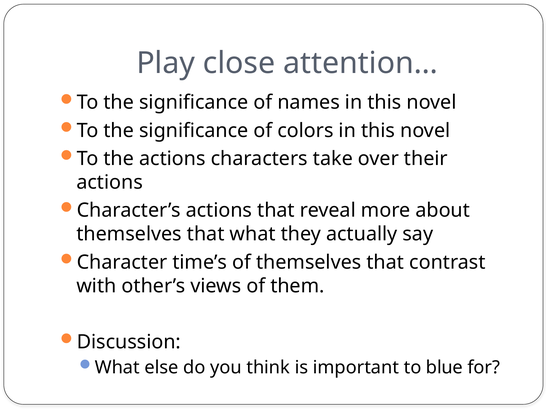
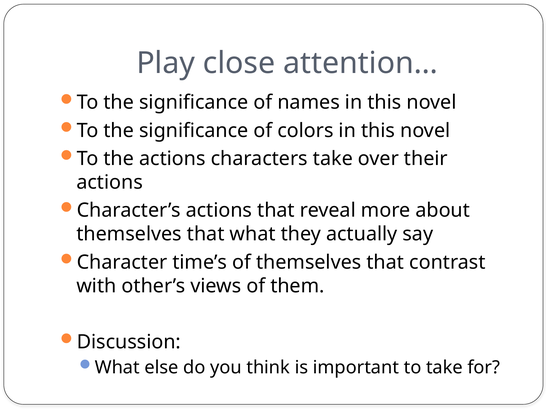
to blue: blue -> take
